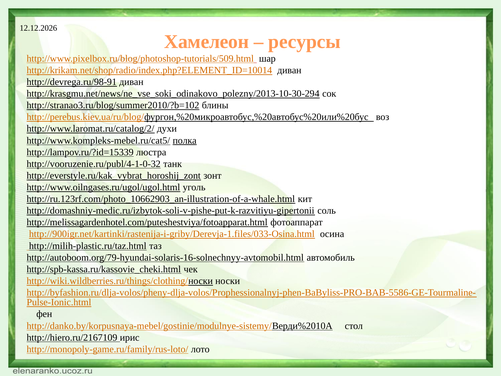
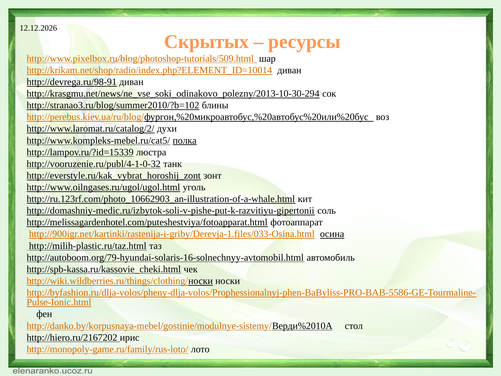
Хамелеон: Хамелеон -> Скрытых
осина underline: none -> present
http://hiero.ru/2167109: http://hiero.ru/2167109 -> http://hiero.ru/2167202
